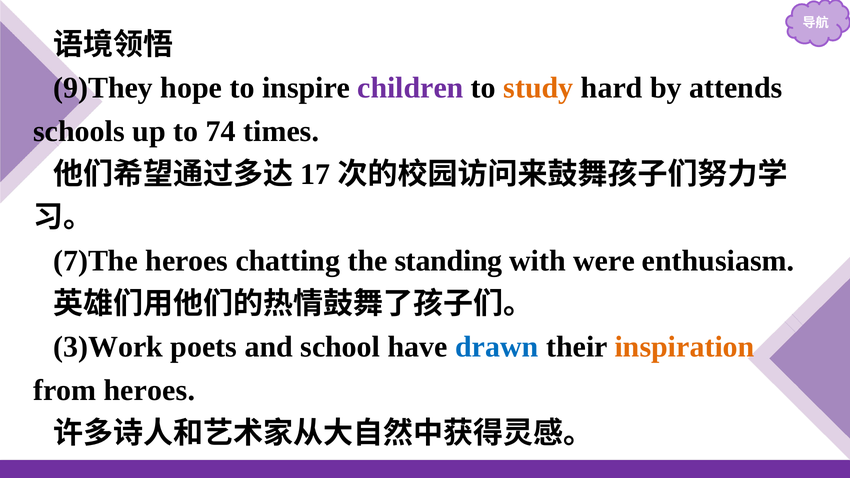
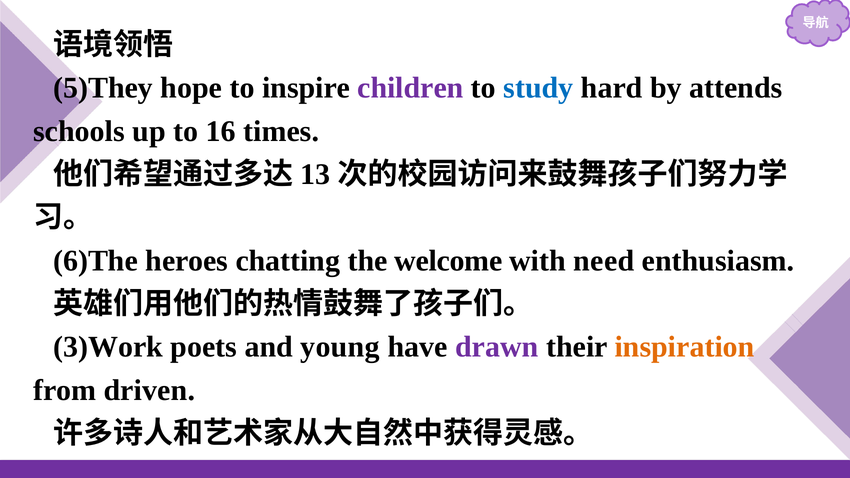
9)They: 9)They -> 5)They
study colour: orange -> blue
74: 74 -> 16
17: 17 -> 13
7)The: 7)The -> 6)The
standing: standing -> welcome
were: were -> need
school: school -> young
drawn colour: blue -> purple
from heroes: heroes -> driven
